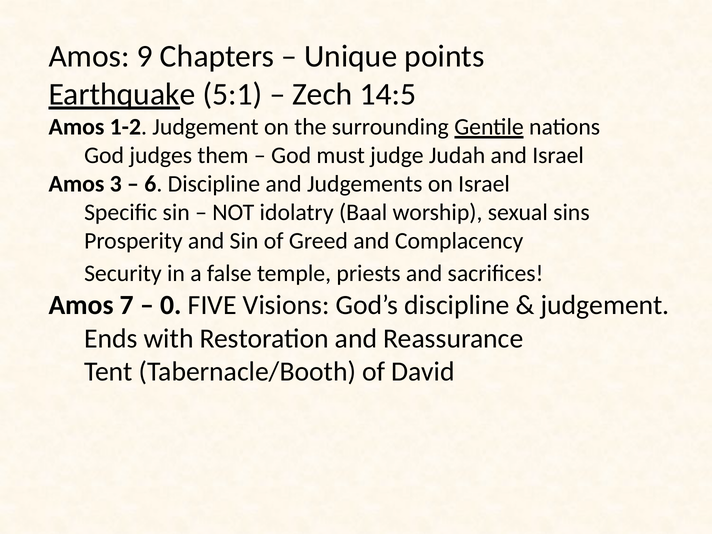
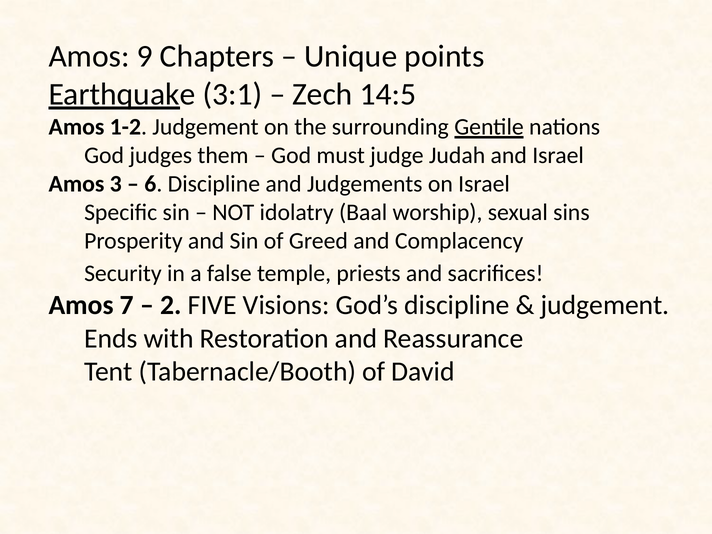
5:1: 5:1 -> 3:1
0: 0 -> 2
